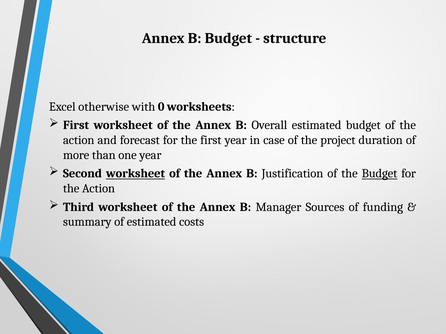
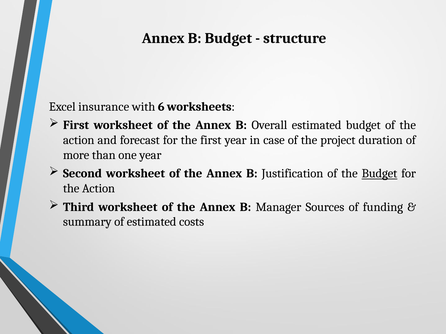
otherwise: otherwise -> insurance
0: 0 -> 6
worksheet at (136, 174) underline: present -> none
